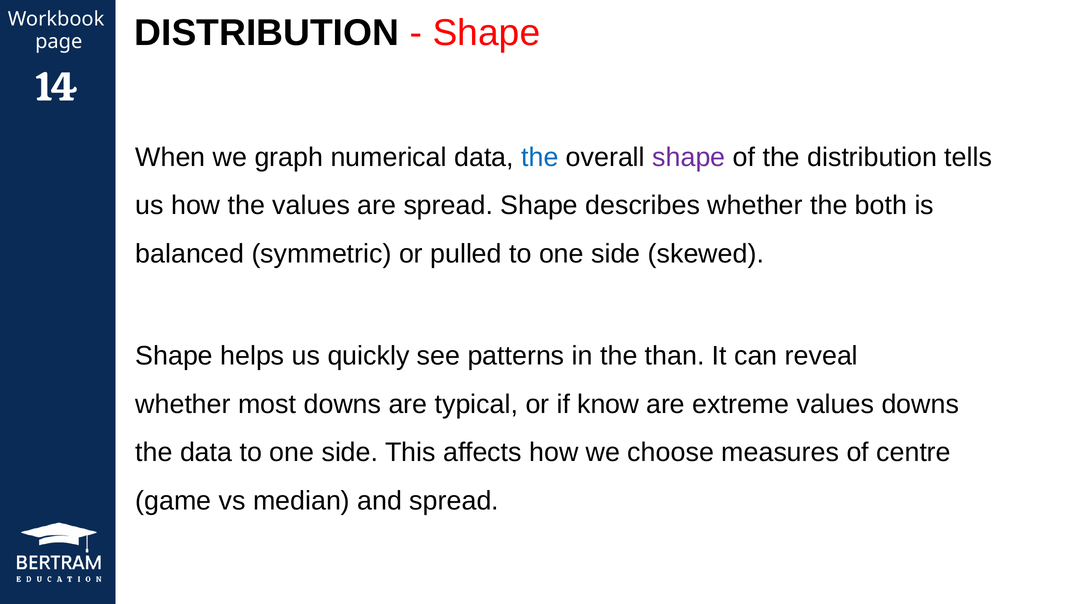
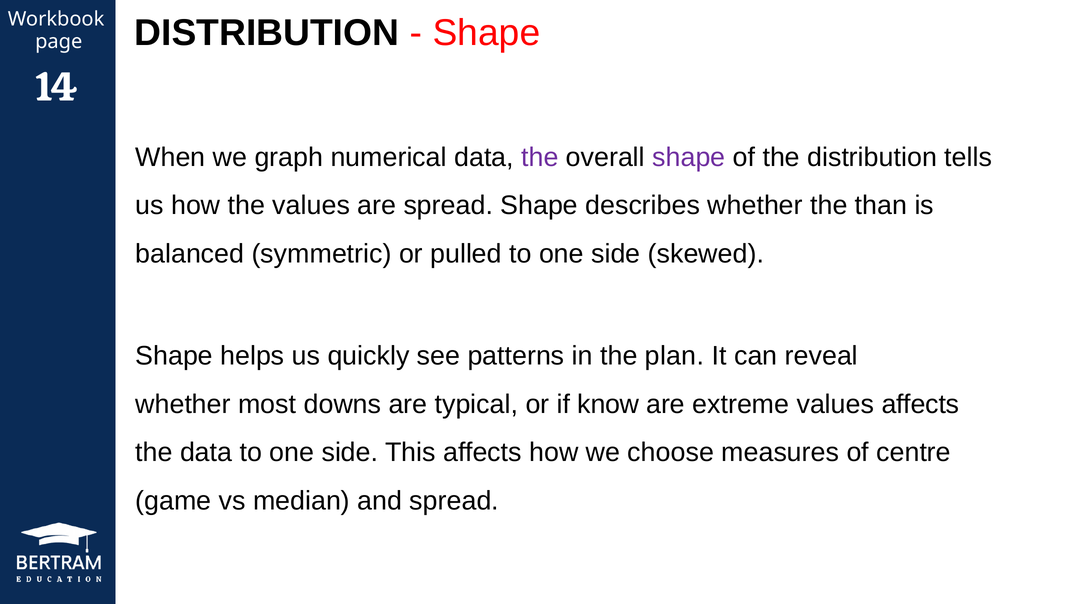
the at (540, 157) colour: blue -> purple
both: both -> than
than: than -> plan
values downs: downs -> affects
